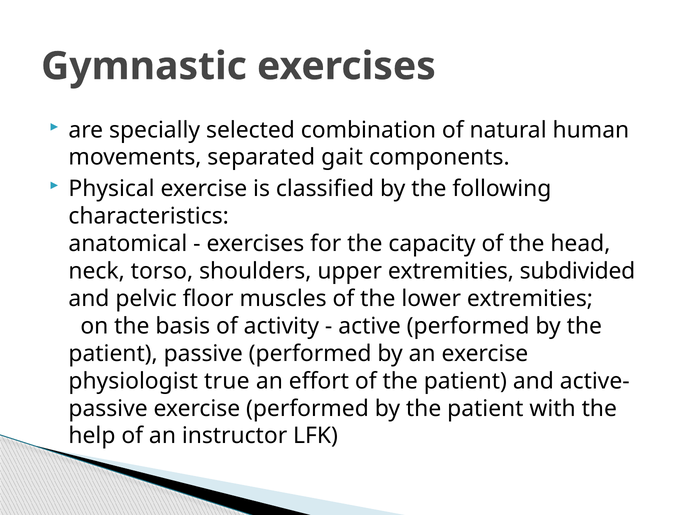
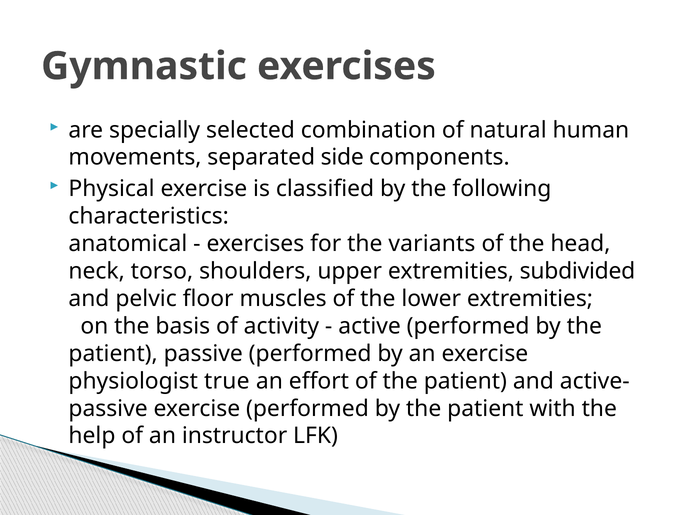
gait: gait -> side
capacity: capacity -> variants
